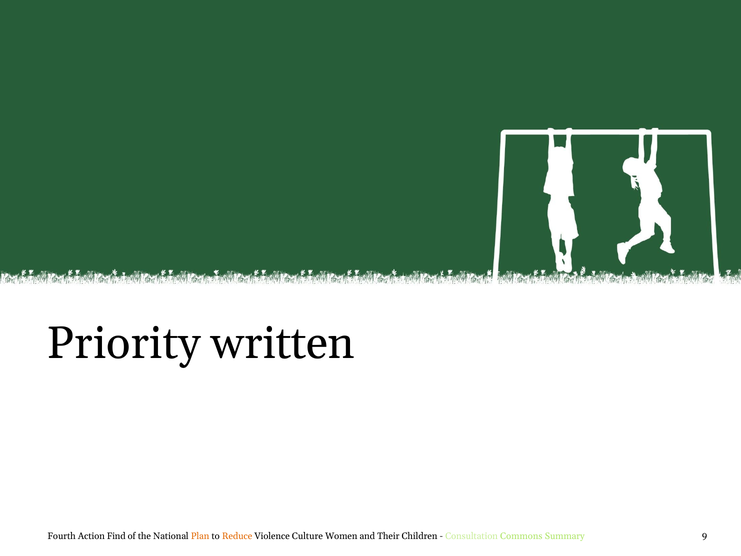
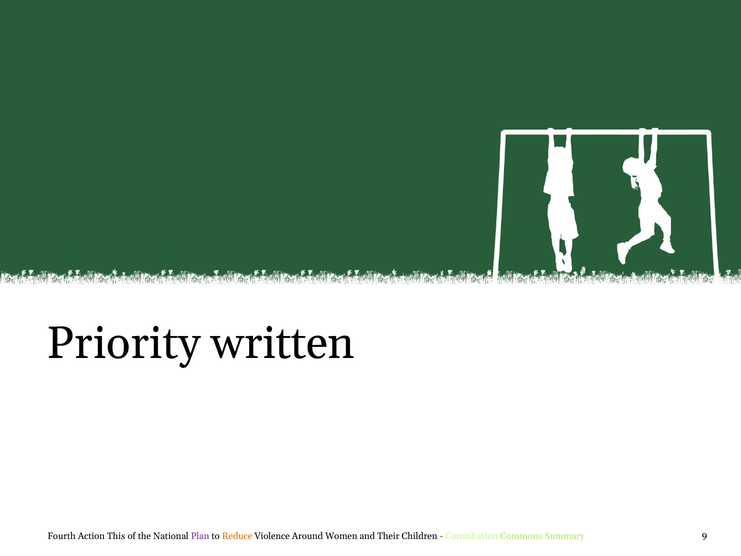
Find: Find -> This
Plan colour: orange -> purple
Culture: Culture -> Around
